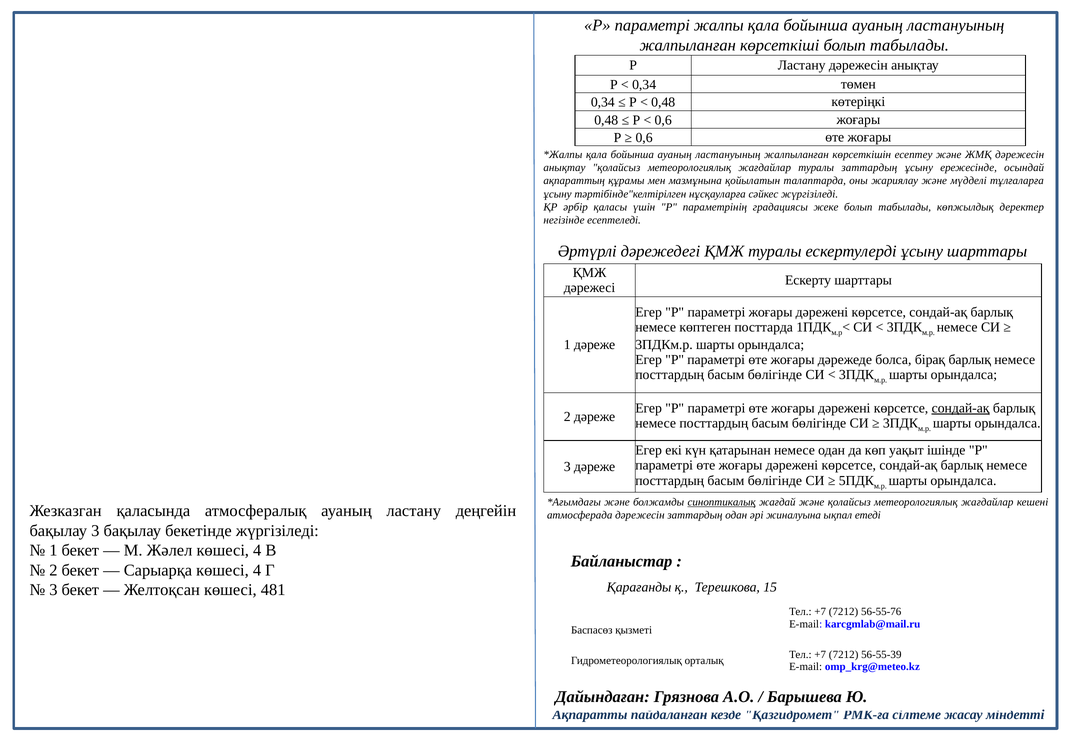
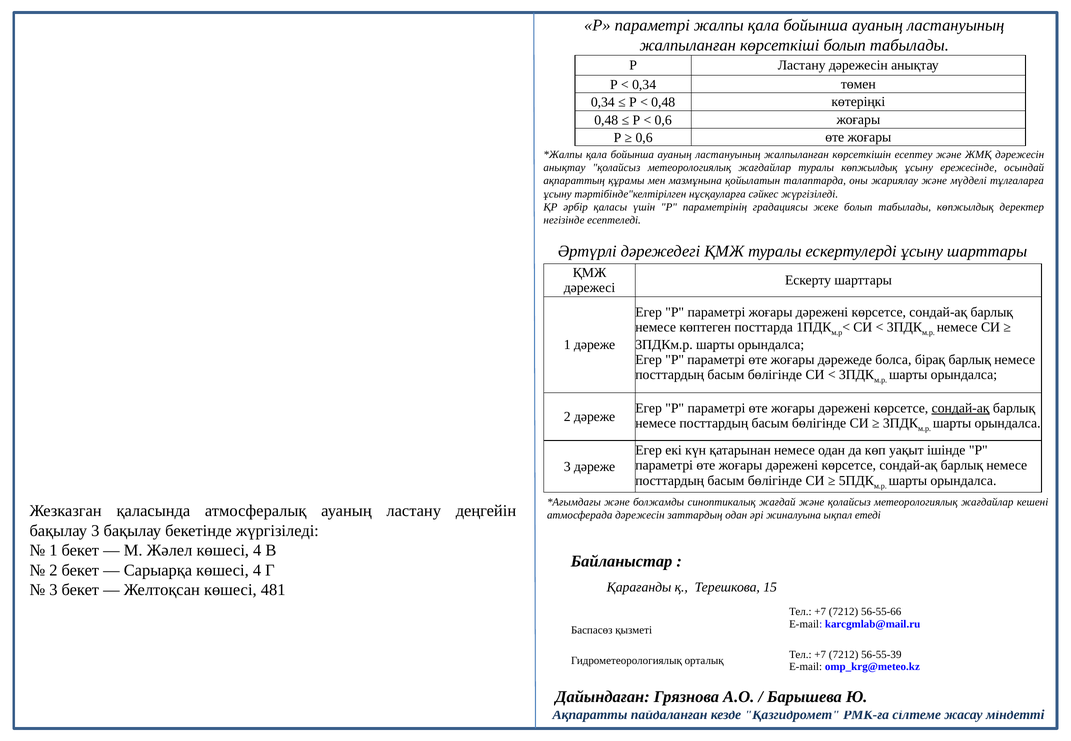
туралы заттардың: заттардың -> көпжылдық
синоптикалық underline: present -> none
56-55-76: 56-55-76 -> 56-55-66
